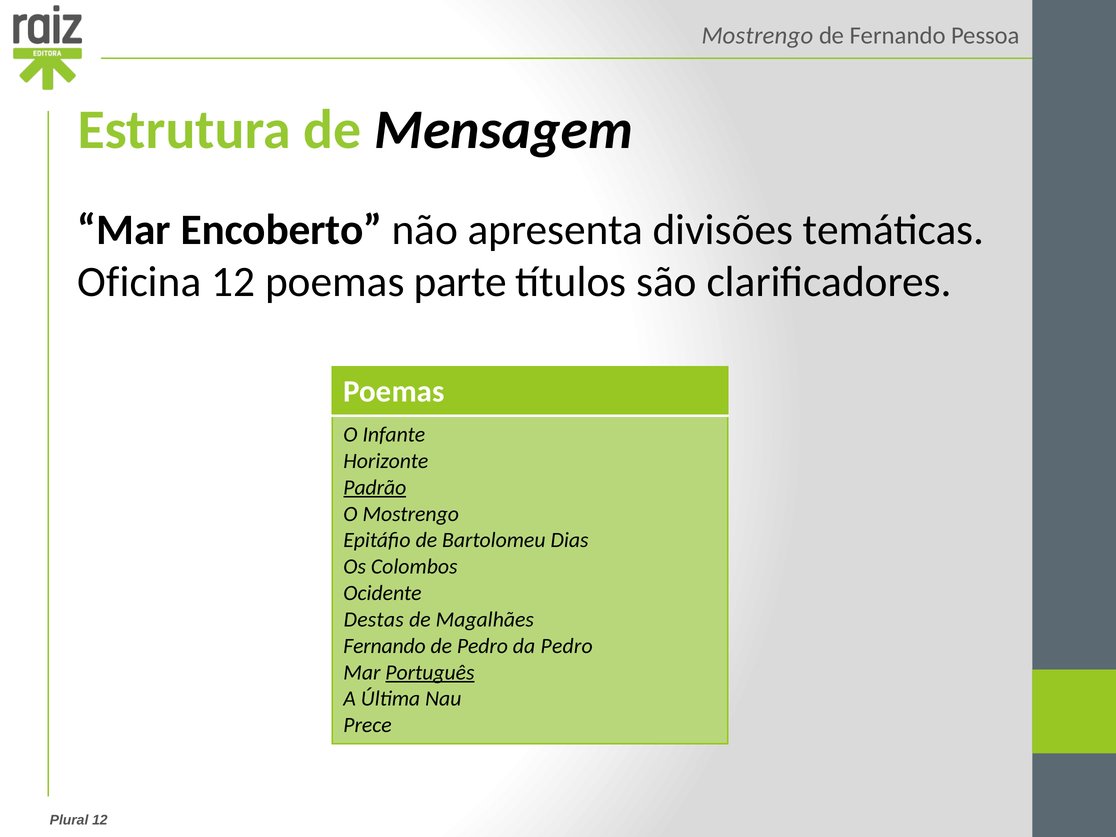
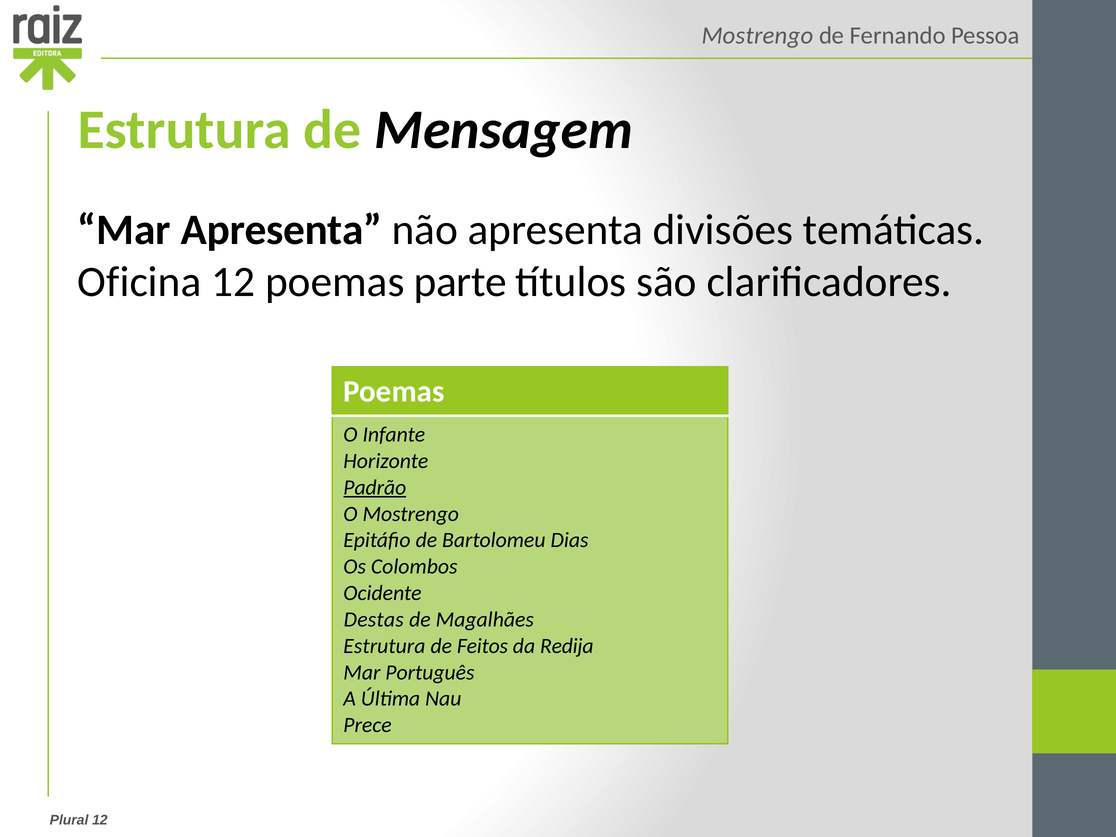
Mar Encoberto: Encoberto -> Apresenta
Fernando at (385, 646): Fernando -> Estrutura
de Pedro: Pedro -> Feitos
da Pedro: Pedro -> Redija
Português underline: present -> none
